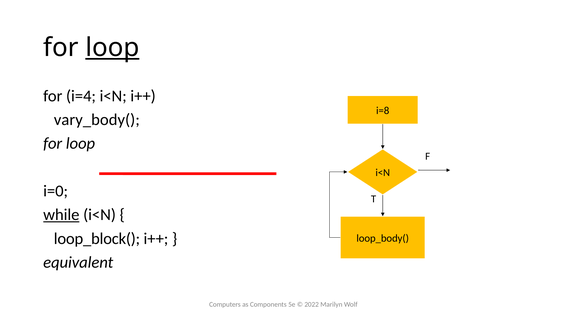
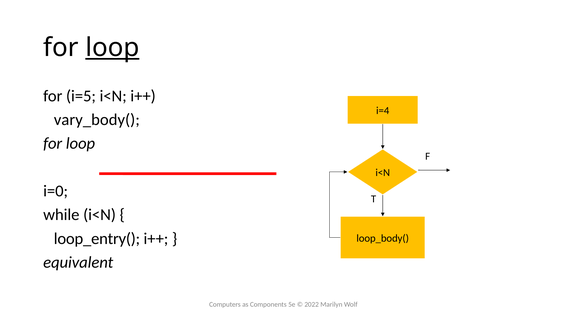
i=4: i=4 -> i=5
i=8: i=8 -> i=4
while underline: present -> none
loop_block(: loop_block( -> loop_entry(
